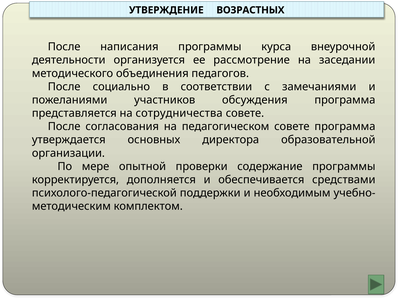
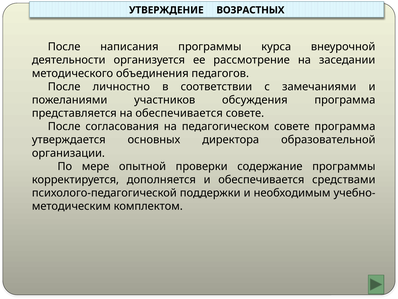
социально: социально -> личностно
на сотрудничества: сотрудничества -> обеспечивается
